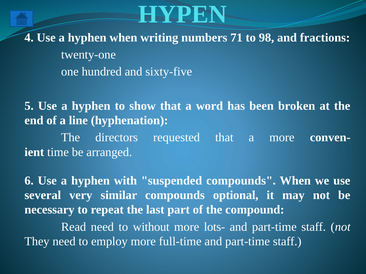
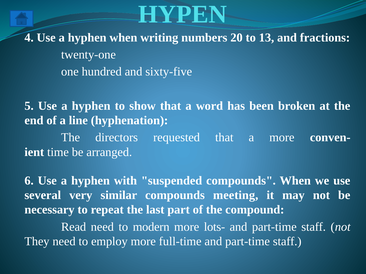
71: 71 -> 20
98: 98 -> 13
optional: optional -> meeting
without: without -> modern
